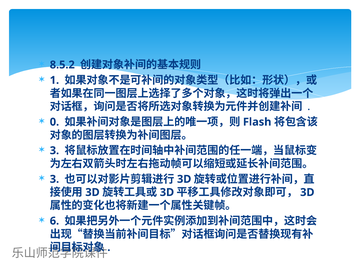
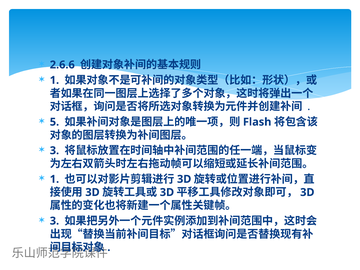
8.5.2: 8.5.2 -> 2.6.6
0: 0 -> 5
3 at (54, 179): 3 -> 1
6 at (54, 221): 6 -> 3
